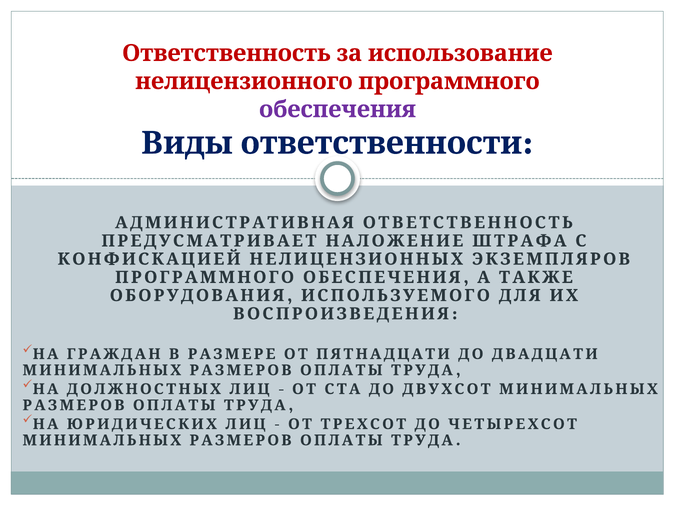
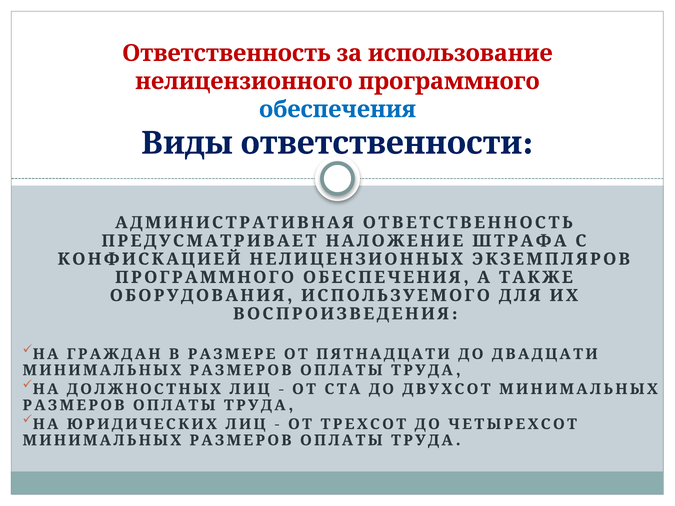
обеспечения at (337, 109) colour: purple -> blue
